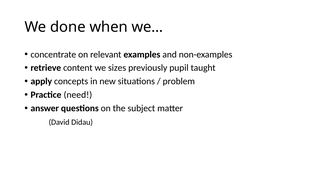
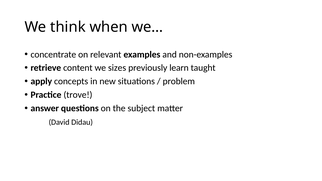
done: done -> think
pupil: pupil -> learn
need: need -> trove
